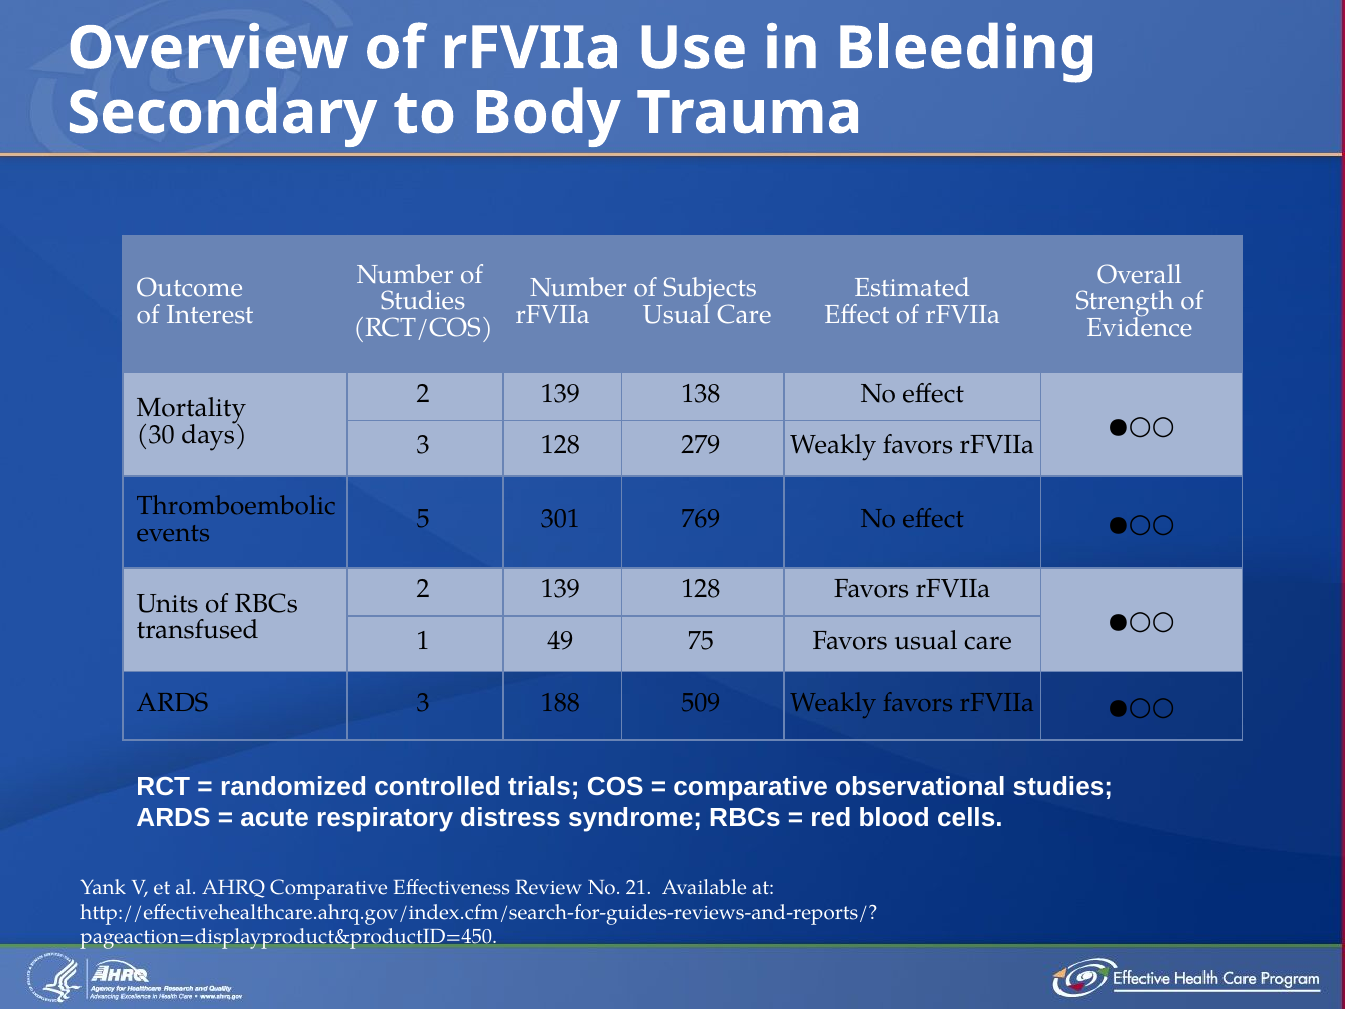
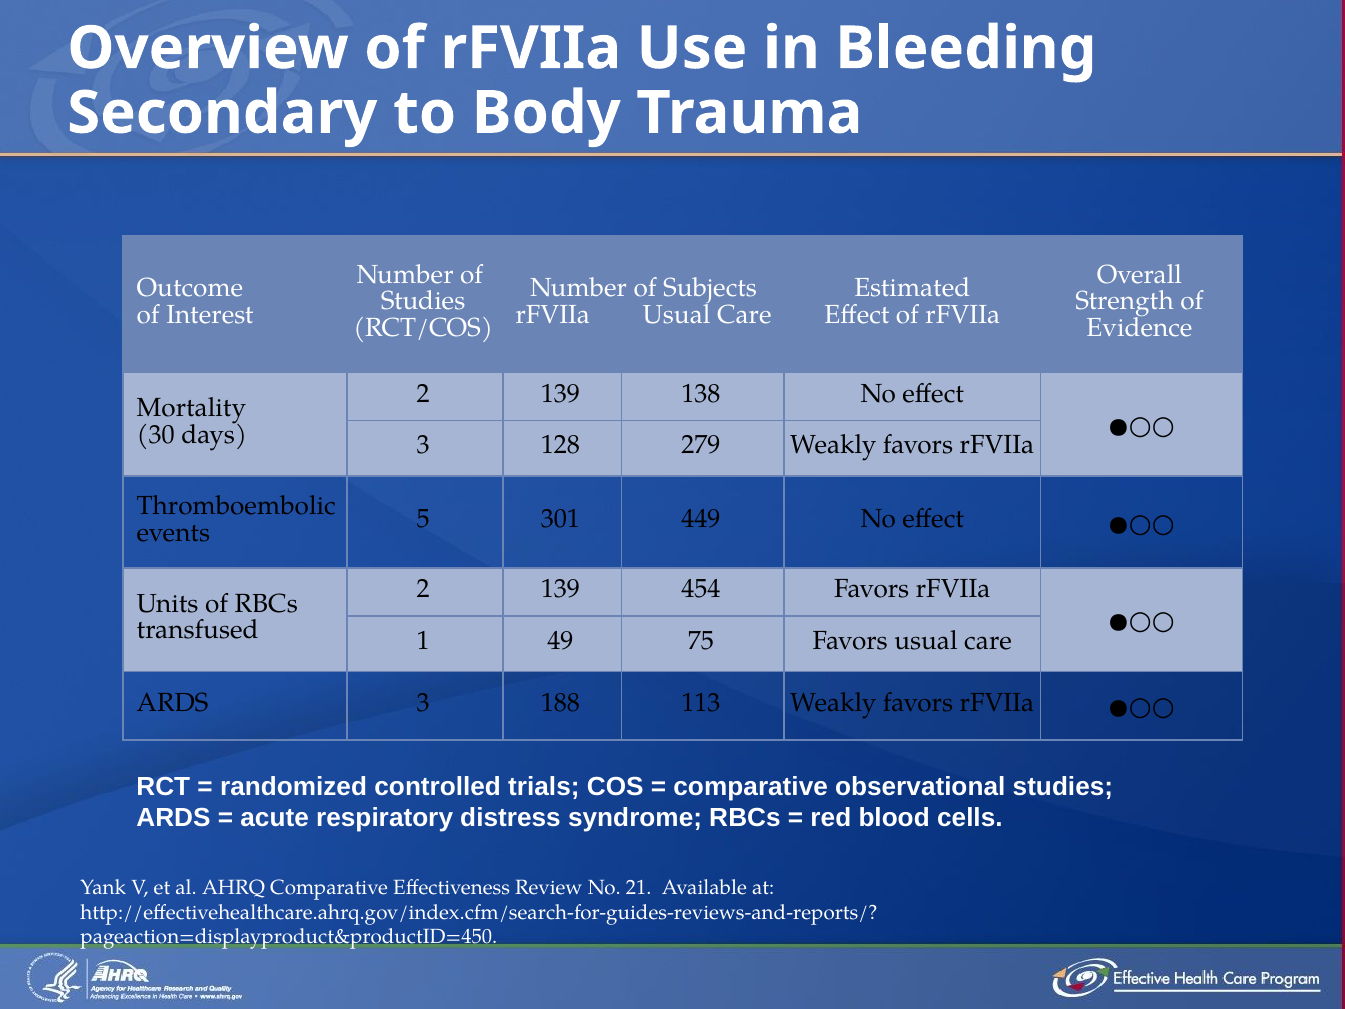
769: 769 -> 449
139 128: 128 -> 454
509: 509 -> 113
